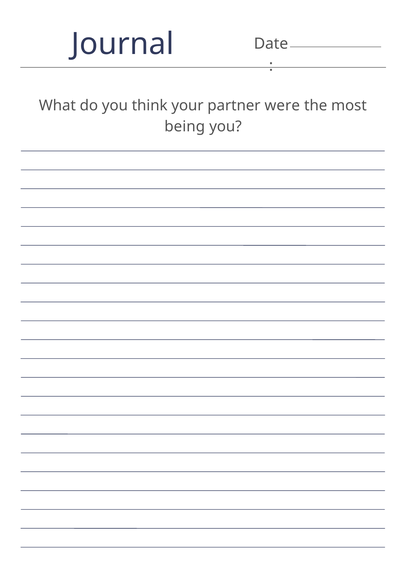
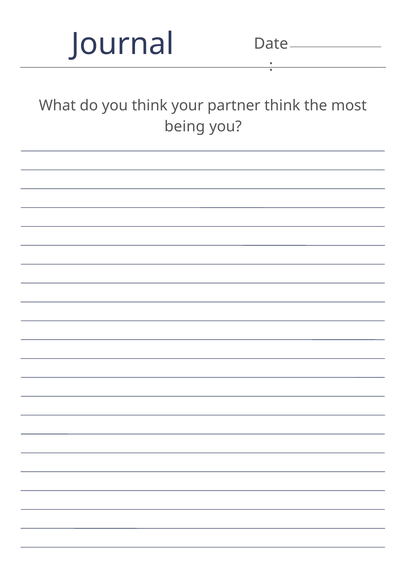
partner were: were -> think
